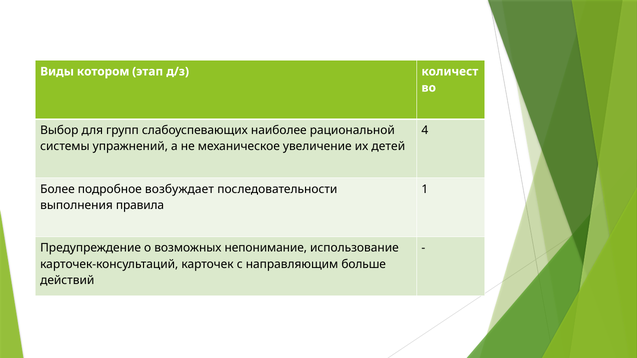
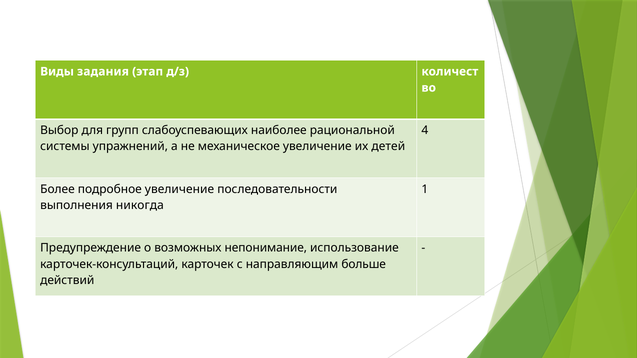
котором: котором -> задания
подробное возбуждает: возбуждает -> увеличение
правила: правила -> никогда
